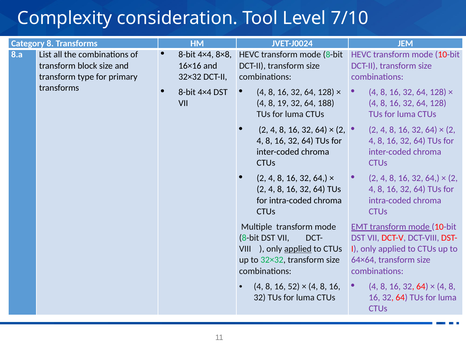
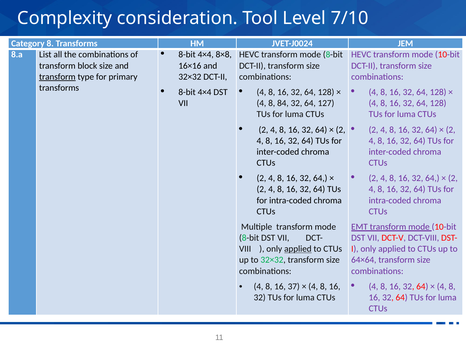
transform at (57, 77) underline: none -> present
19: 19 -> 84
188: 188 -> 127
52: 52 -> 37
